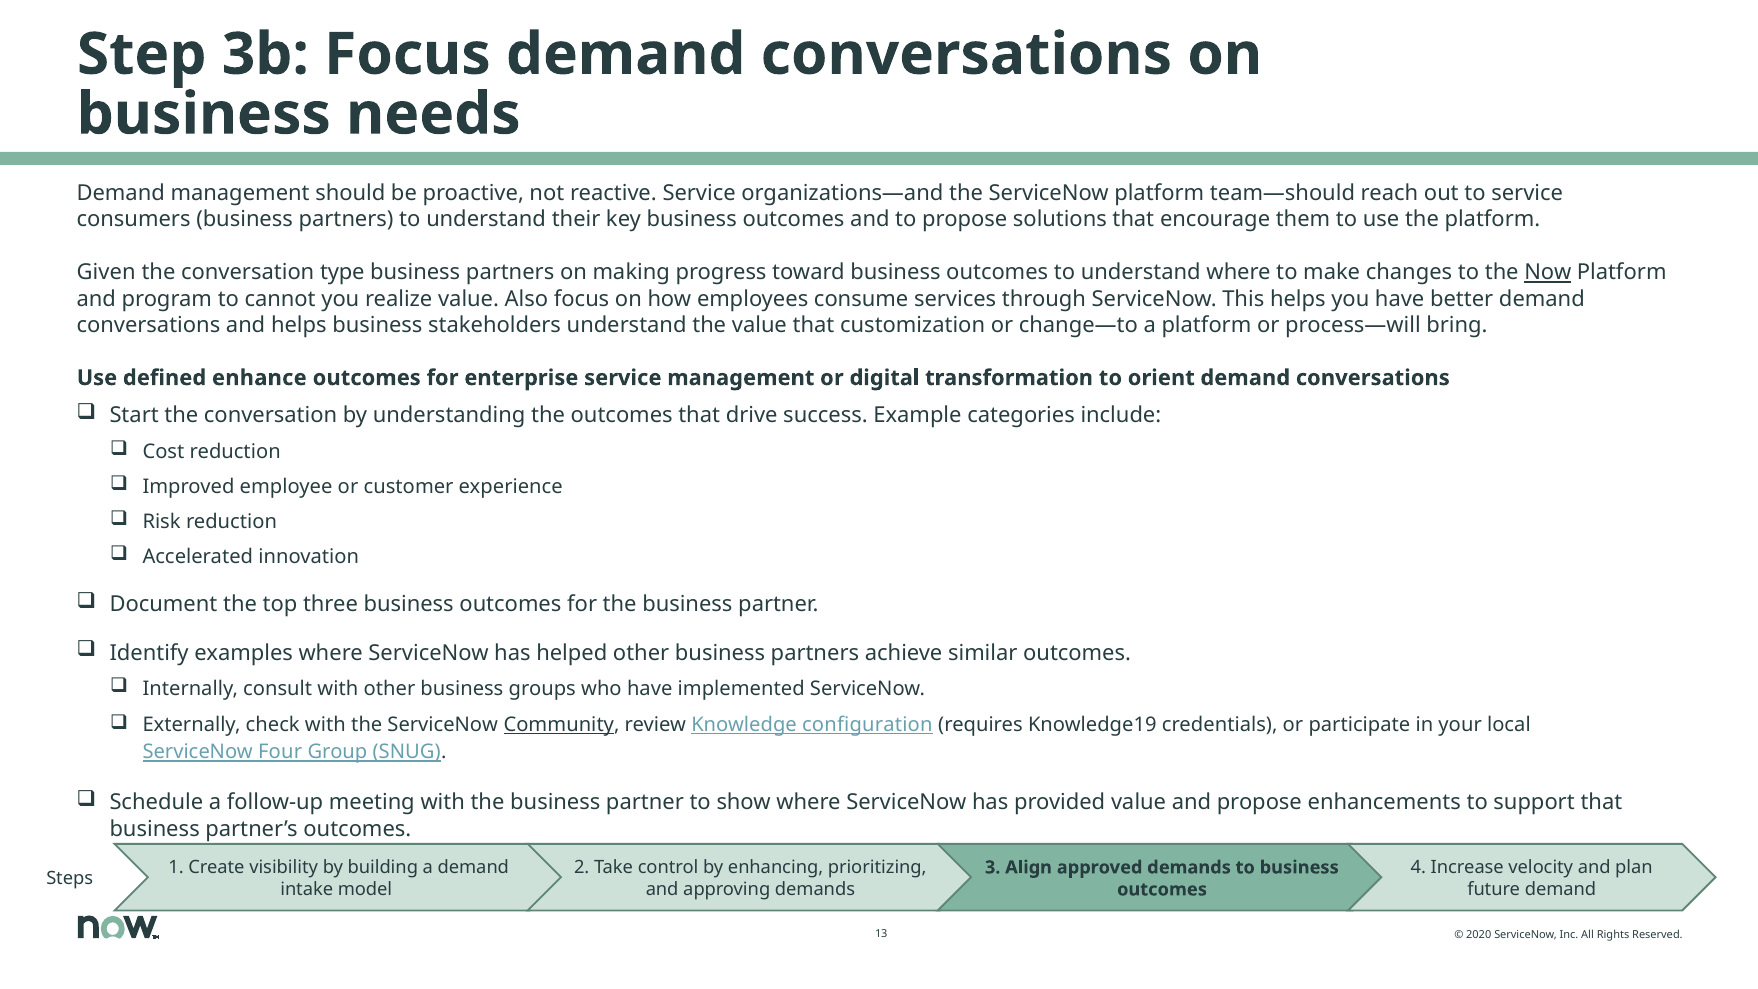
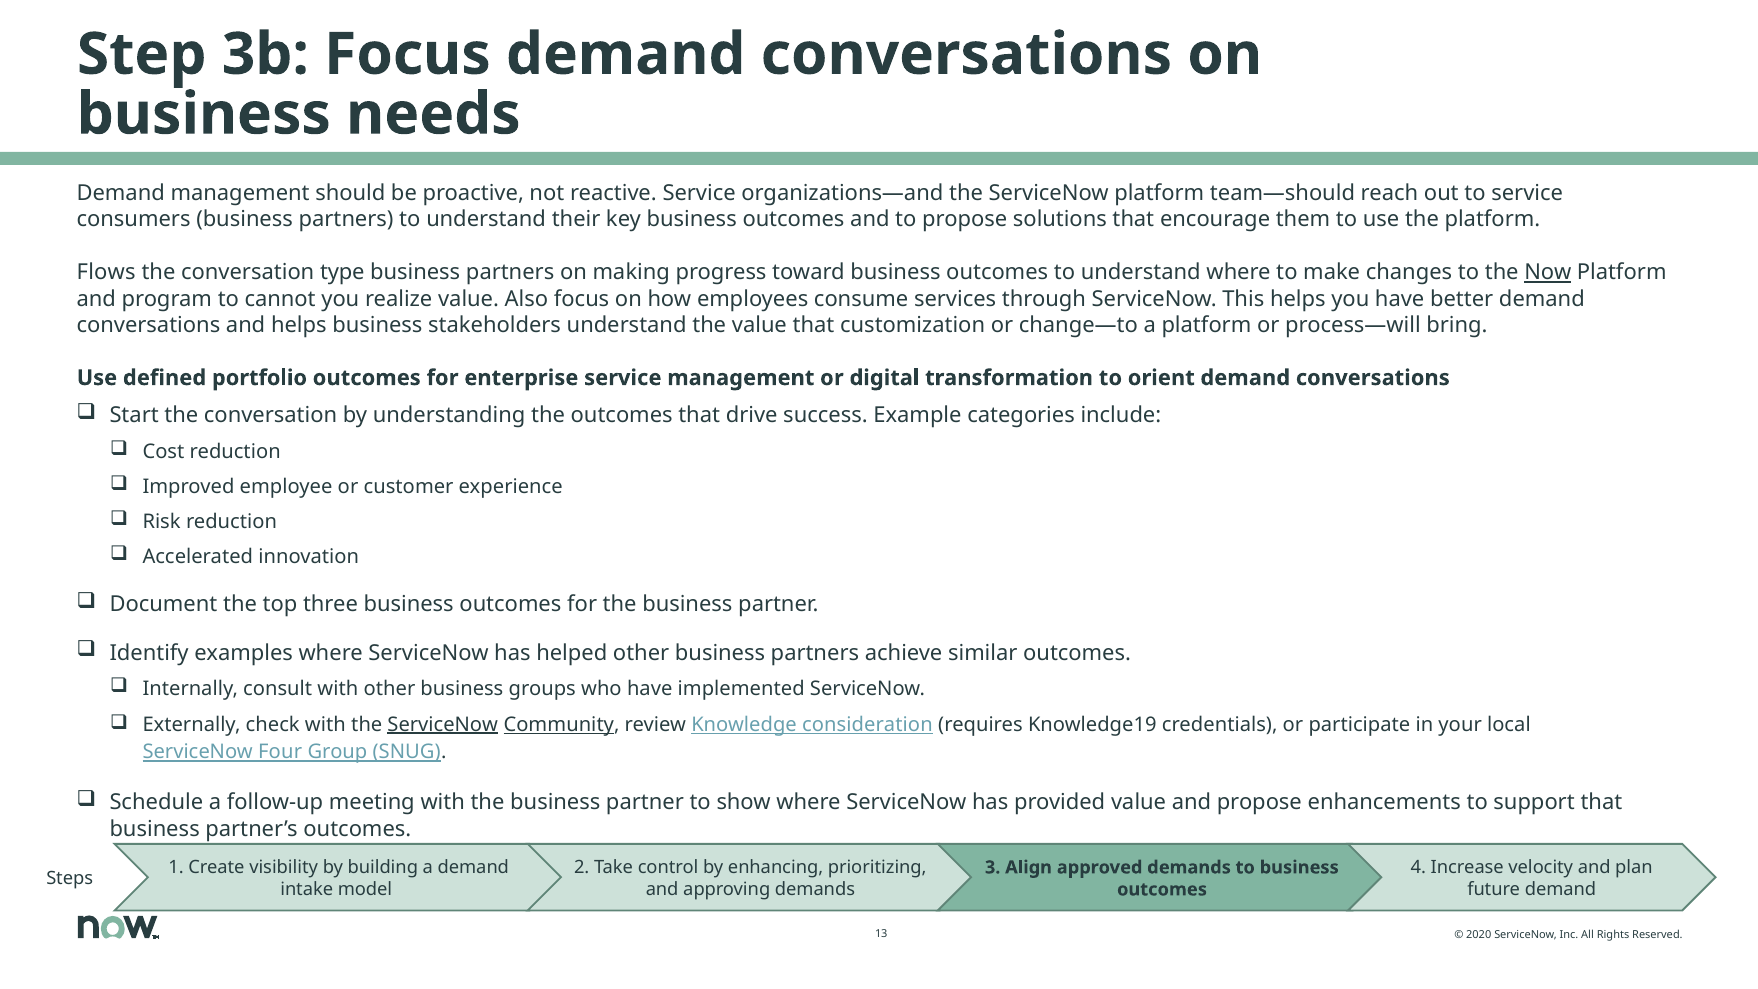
Given: Given -> Flows
enhance: enhance -> portfolio
ServiceNow at (443, 724) underline: none -> present
configuration: configuration -> consideration
